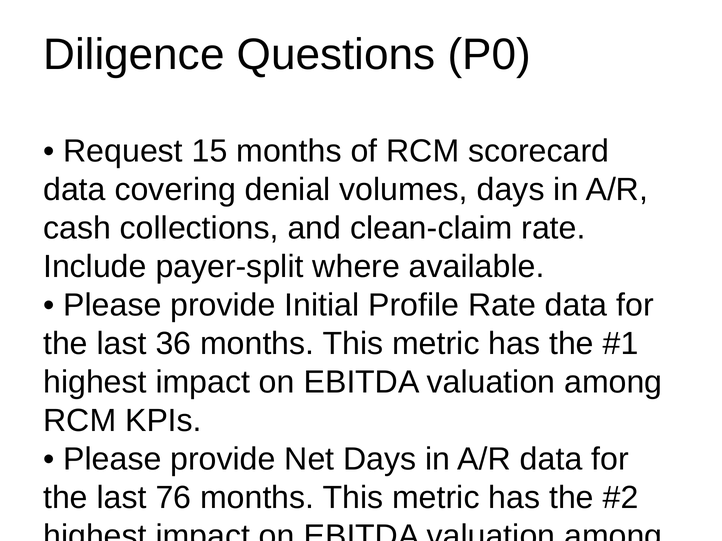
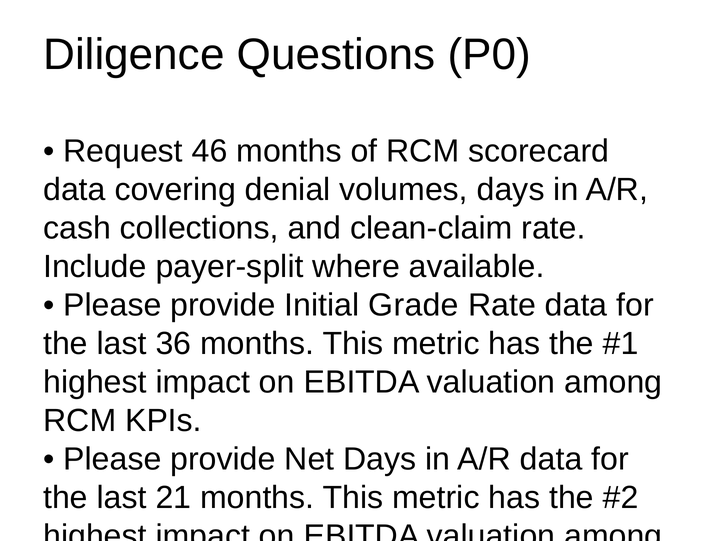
15: 15 -> 46
Profile: Profile -> Grade
76: 76 -> 21
